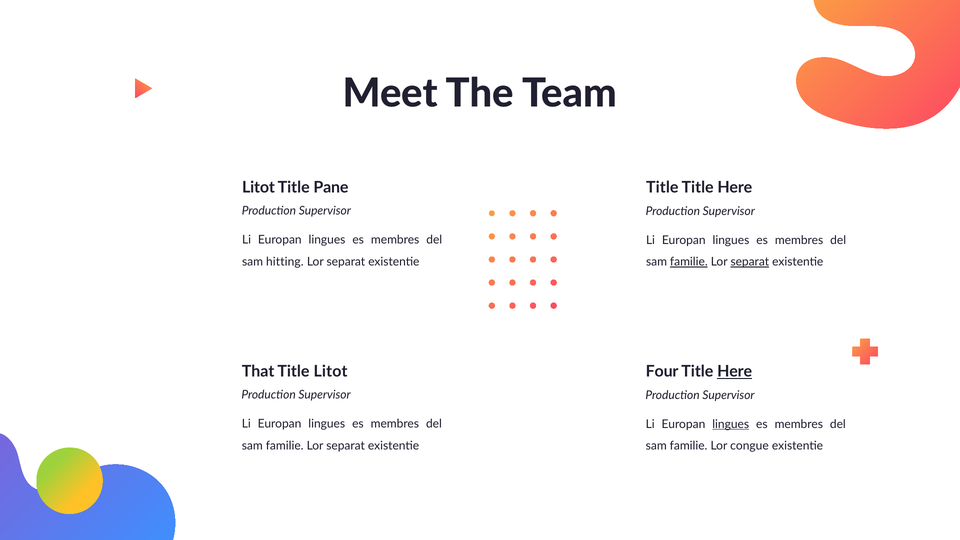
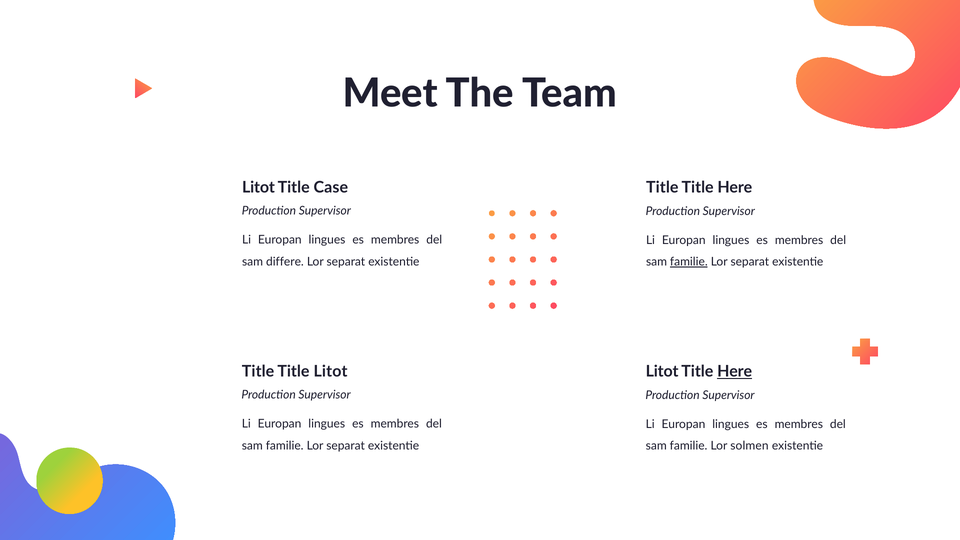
Pane: Pane -> Case
hitting: hitting -> differe
separat at (750, 262) underline: present -> none
That at (258, 371): That -> Title
Four at (662, 372): Four -> Litot
lingues at (731, 424) underline: present -> none
congue: congue -> solmen
